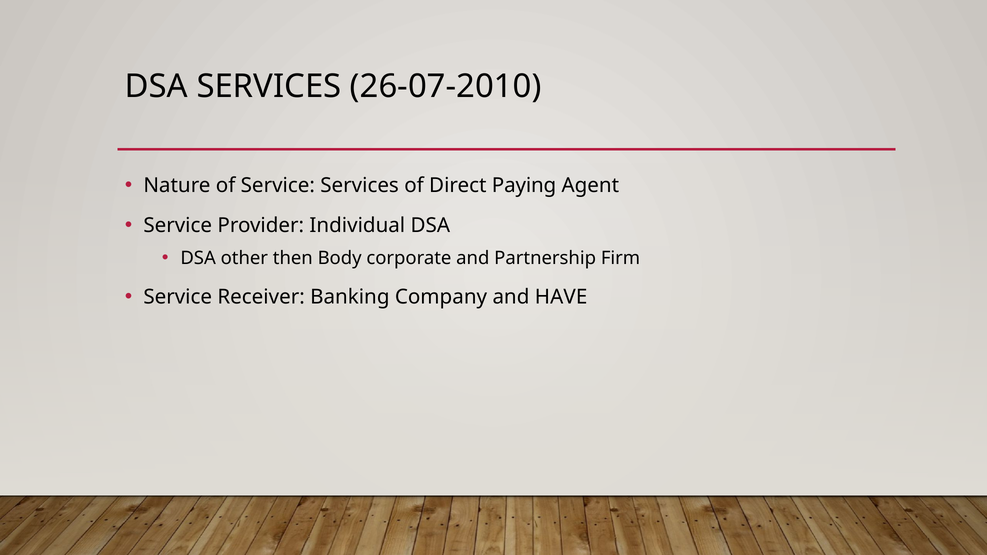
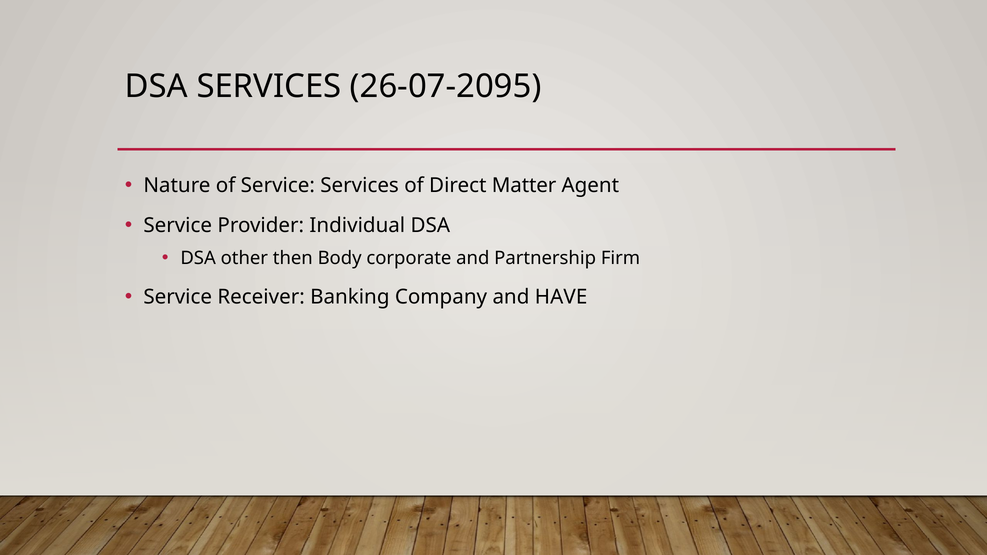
26-07-2010: 26-07-2010 -> 26-07-2095
Paying: Paying -> Matter
